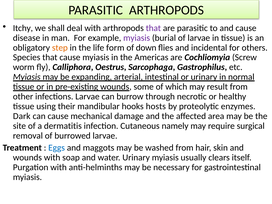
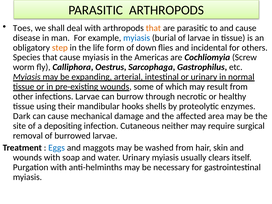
Itchy: Itchy -> Toes
that at (153, 28) colour: purple -> orange
myiasis at (137, 38) colour: purple -> blue
hosts: hosts -> shells
dermatitis: dermatitis -> depositing
namely: namely -> neither
